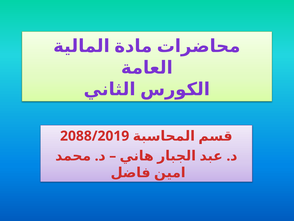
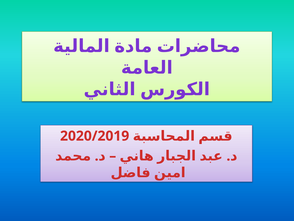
2088/2019: 2088/2019 -> 2020/2019
